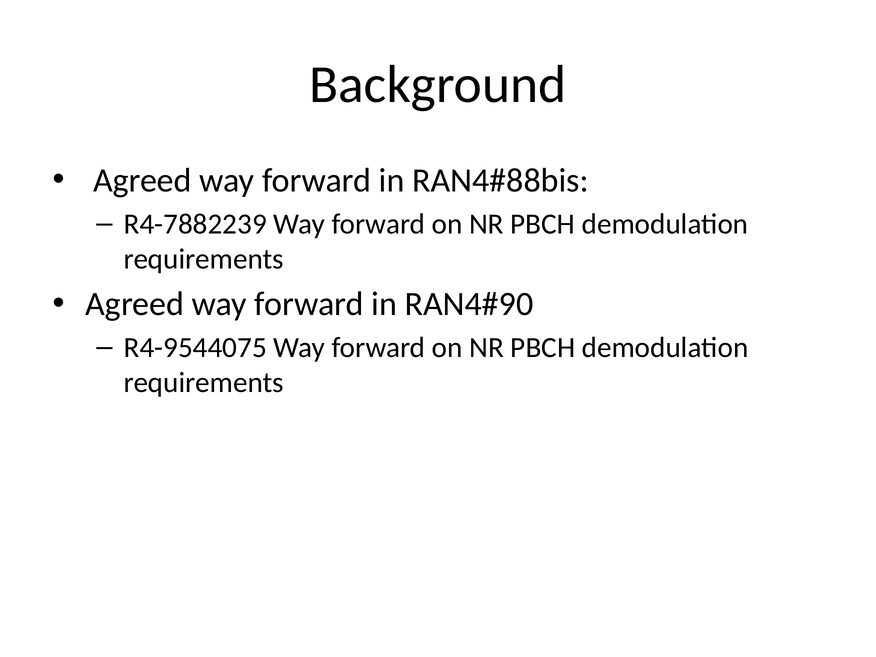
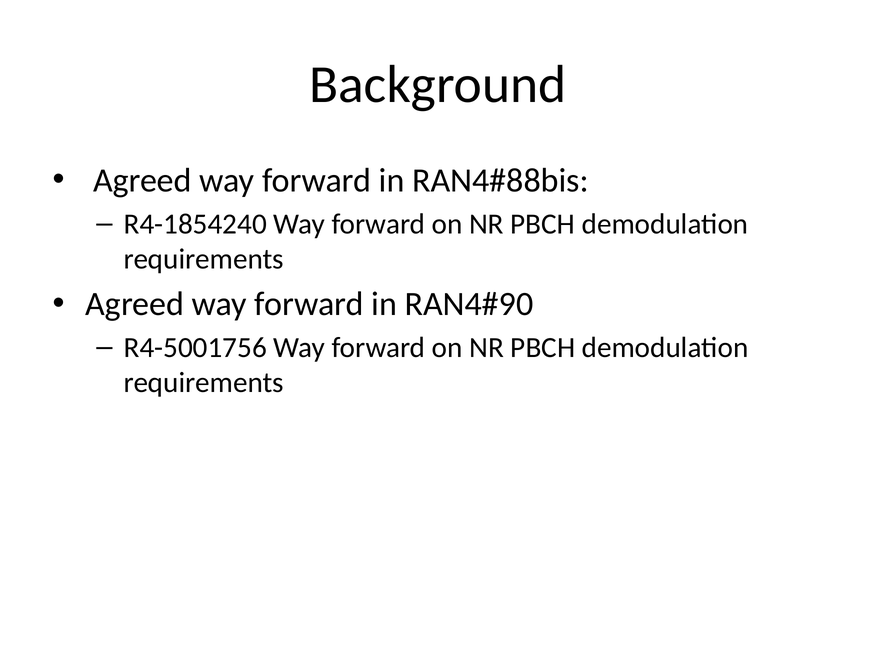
R4-7882239: R4-7882239 -> R4-1854240
R4-9544075: R4-9544075 -> R4-5001756
